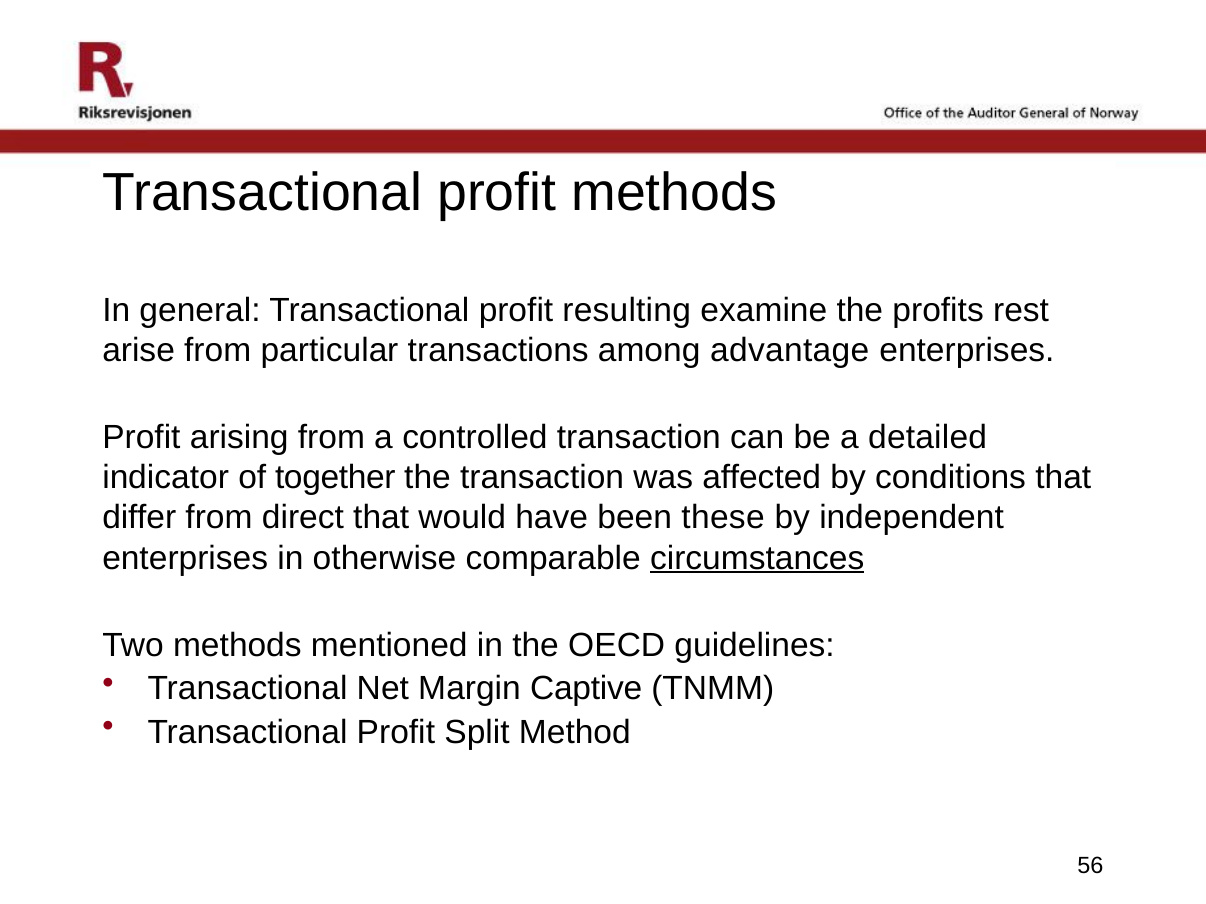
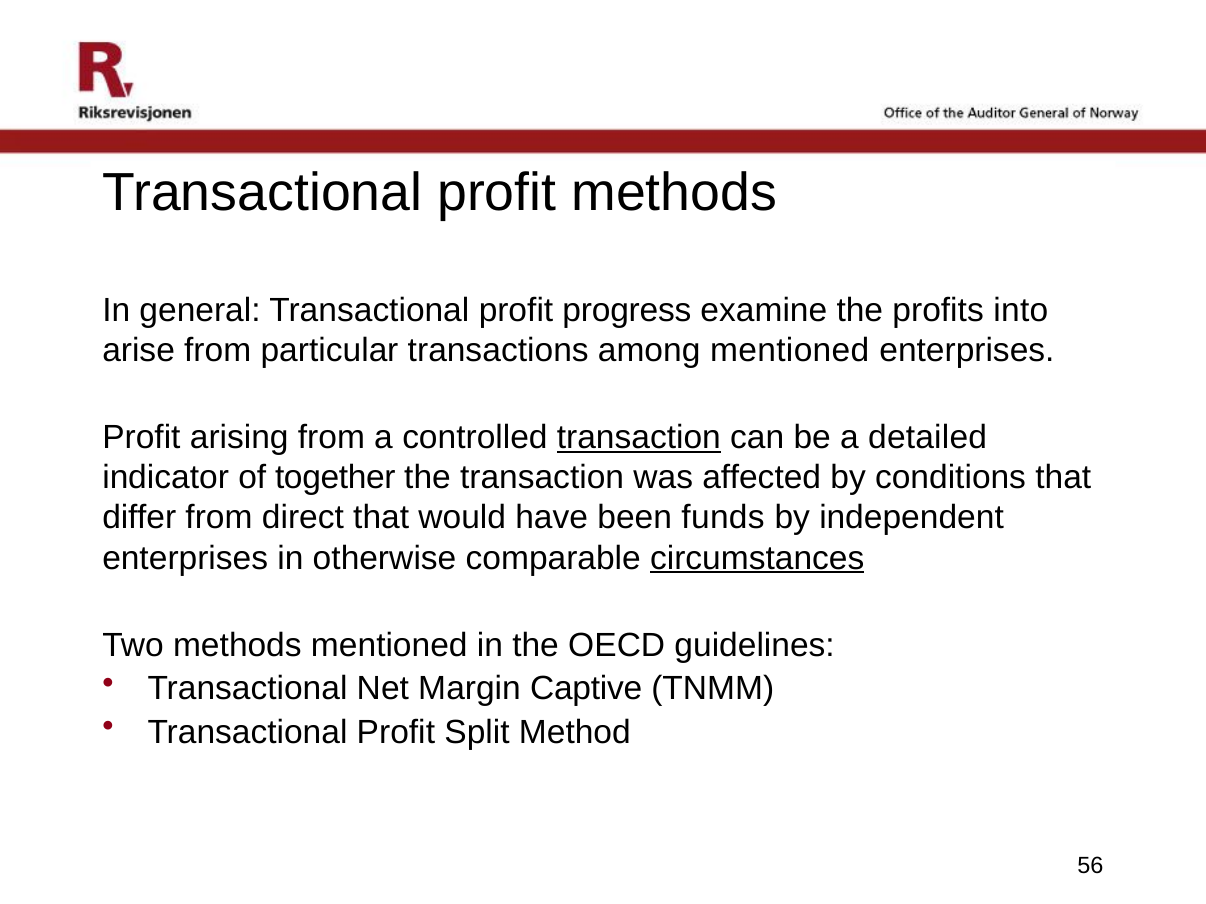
resulting: resulting -> progress
rest: rest -> into
among advantage: advantage -> mentioned
transaction at (639, 438) underline: none -> present
these: these -> funds
